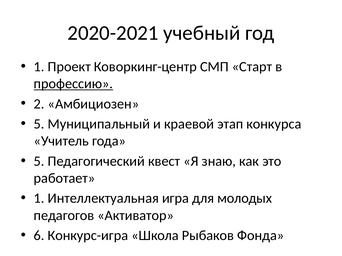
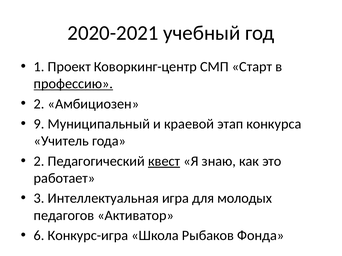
5 at (39, 124): 5 -> 9
5 at (39, 161): 5 -> 2
квест underline: none -> present
1 at (39, 199): 1 -> 3
